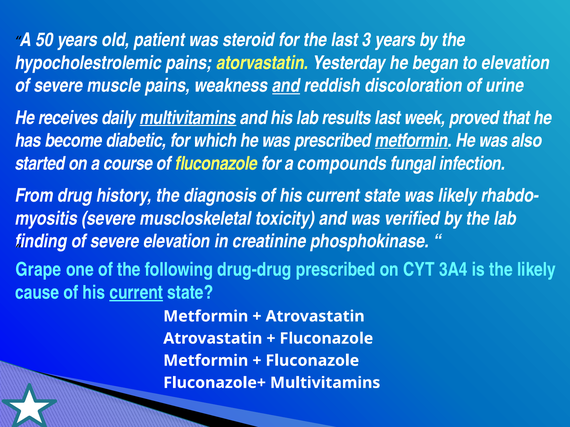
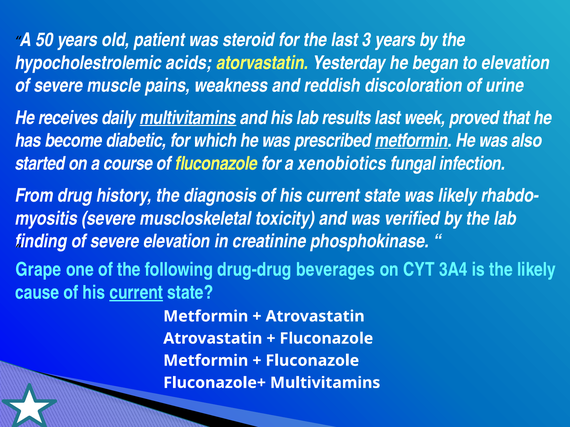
hypocholestrolemic pains: pains -> acids
and at (286, 86) underline: present -> none
compounds: compounds -> xenobiotics
drug-drug prescribed: prescribed -> beverages
